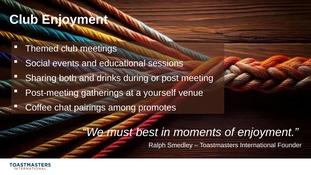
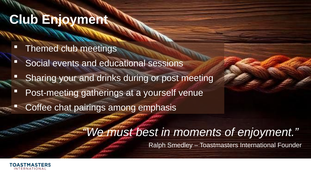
both: both -> your
promotes: promotes -> emphasis
